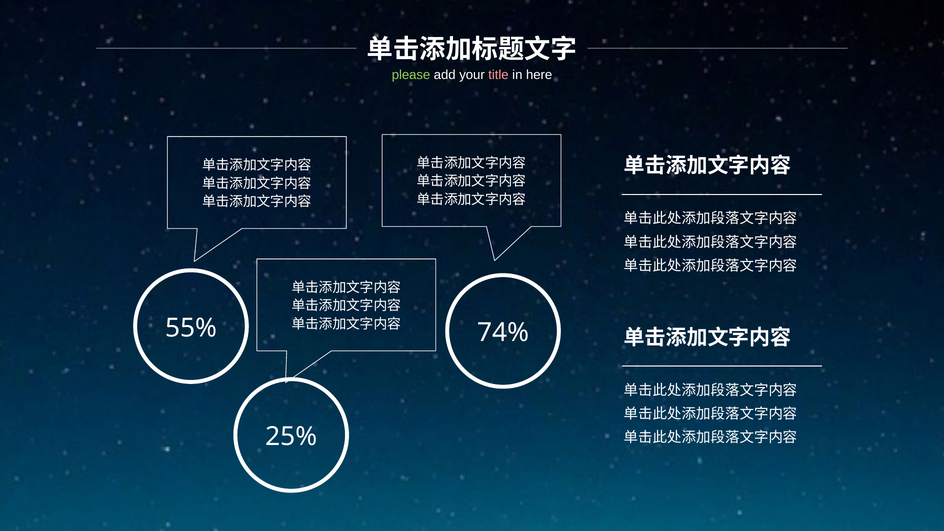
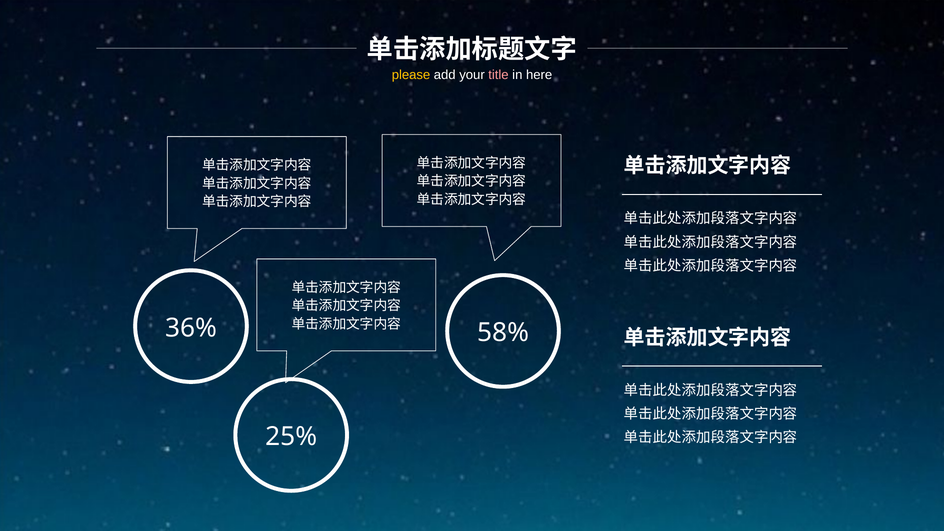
please colour: light green -> yellow
74%: 74% -> 58%
55%: 55% -> 36%
